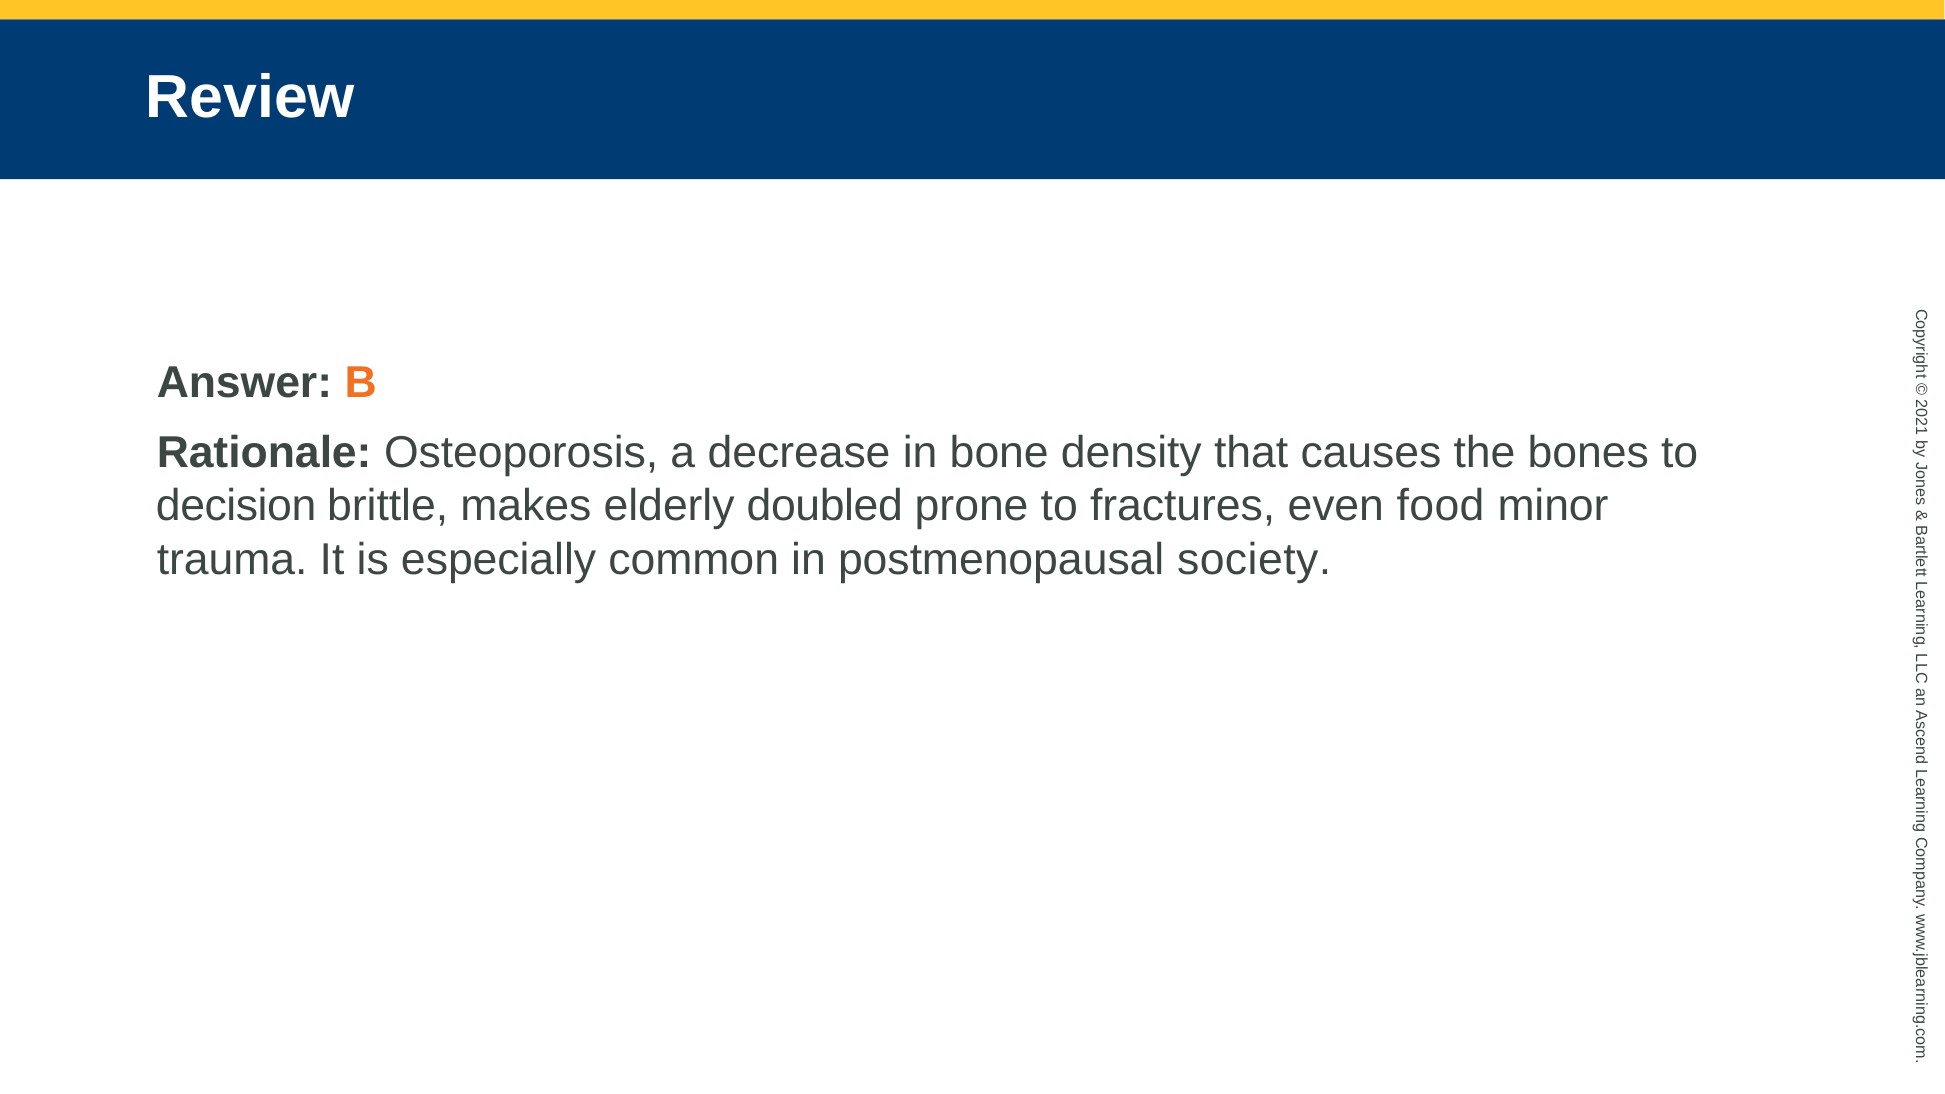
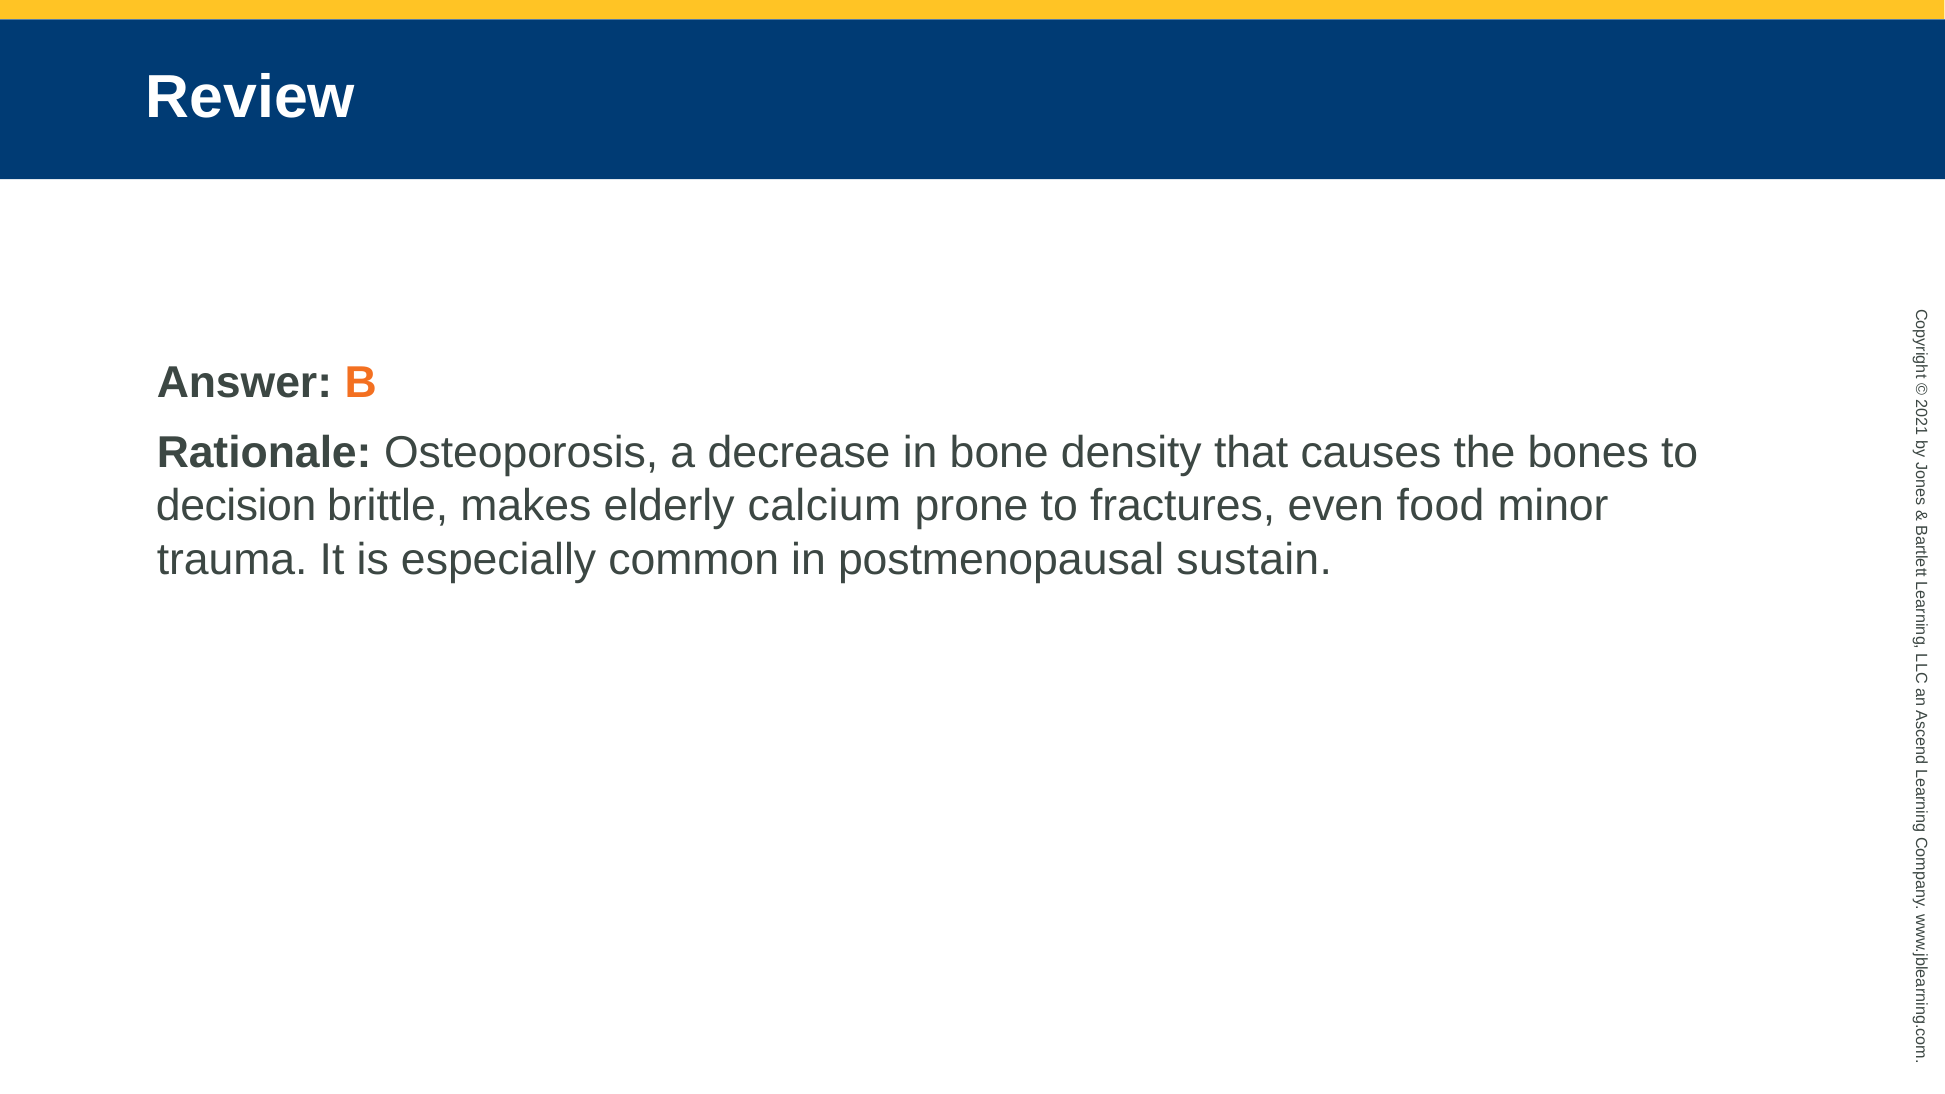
doubled: doubled -> calcium
society: society -> sustain
